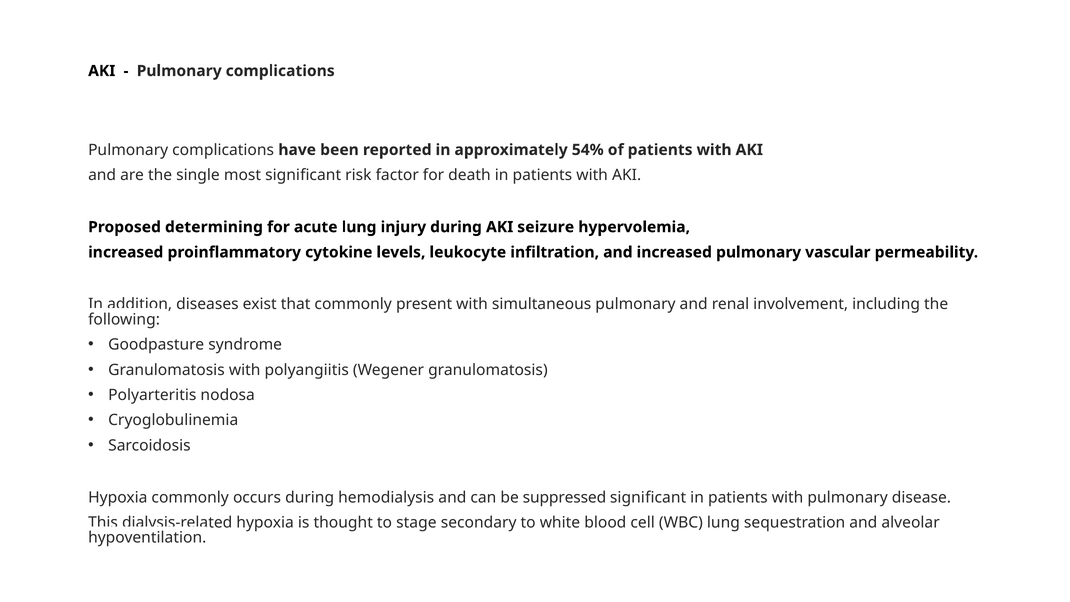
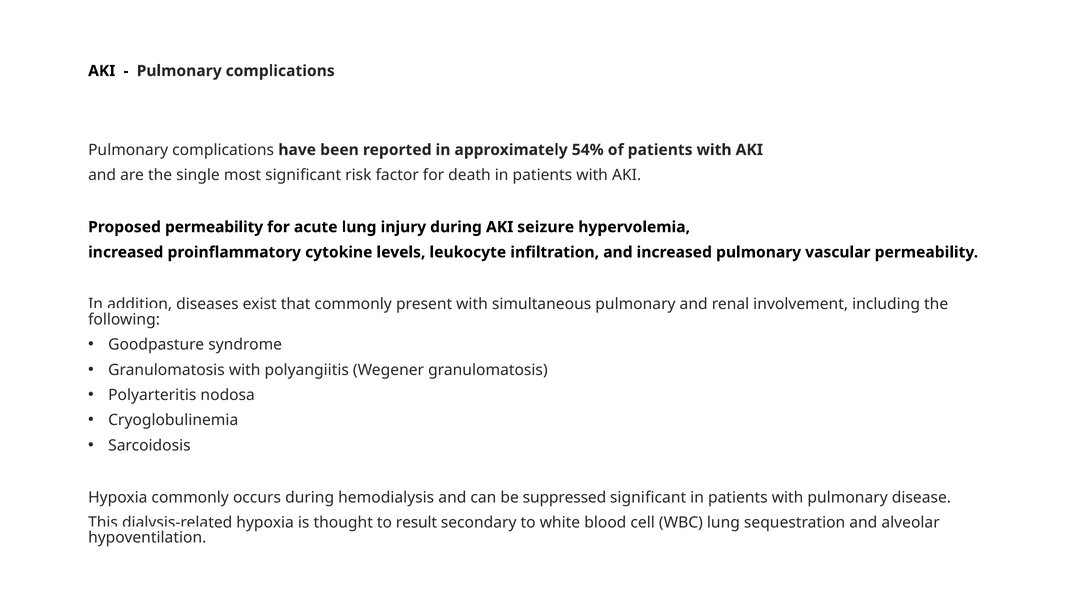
Proposed determining: determining -> permeability
stage: stage -> result
